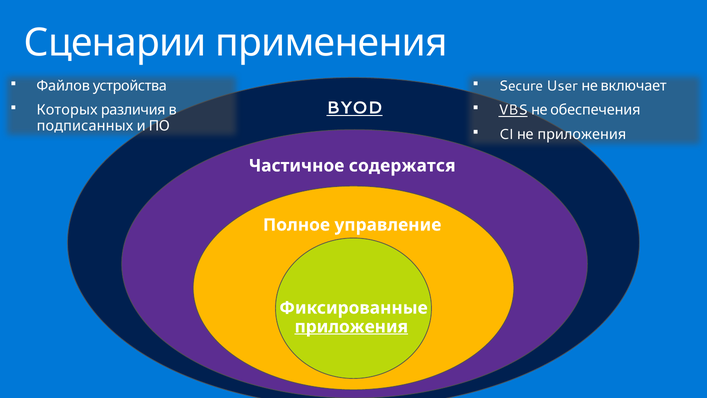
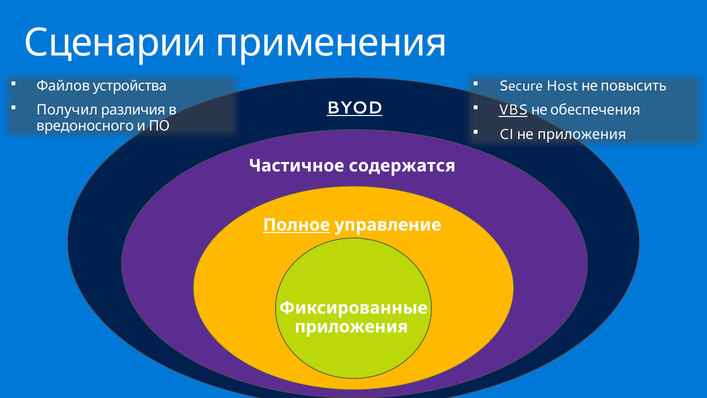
User: User -> Host
включает: включает -> повысить
Которых: Которых -> Получил
подписанных: подписанных -> вредоносного
Полное underline: none -> present
приложения at (351, 326) underline: present -> none
